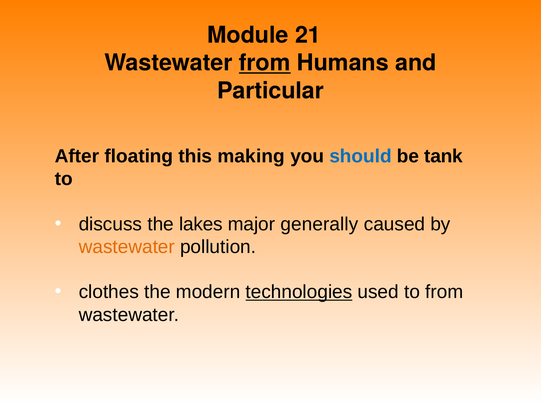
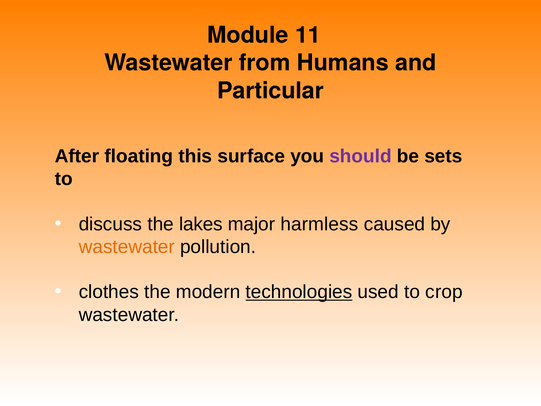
21: 21 -> 11
from at (265, 63) underline: present -> none
making: making -> surface
should colour: blue -> purple
tank: tank -> sets
generally: generally -> harmless
to from: from -> crop
